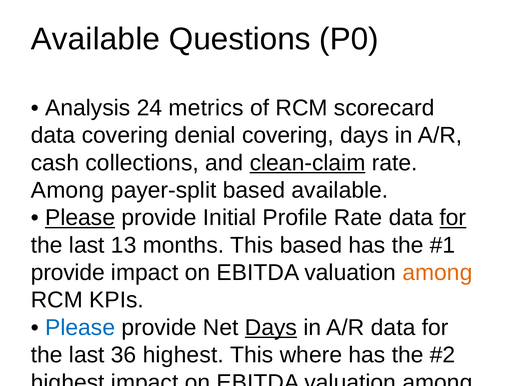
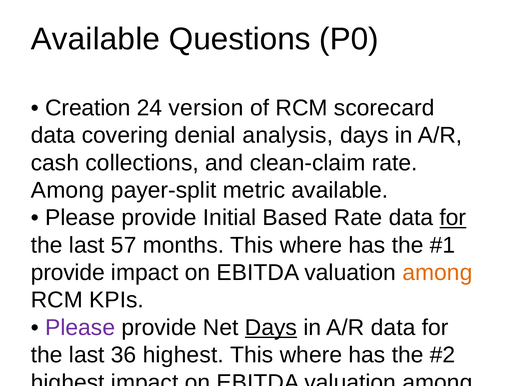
Analysis: Analysis -> Creation
metrics: metrics -> version
denial covering: covering -> analysis
clean-claim underline: present -> none
payer-split based: based -> metric
Please at (80, 218) underline: present -> none
Profile: Profile -> Based
13: 13 -> 57
months This based: based -> where
Please at (80, 328) colour: blue -> purple
